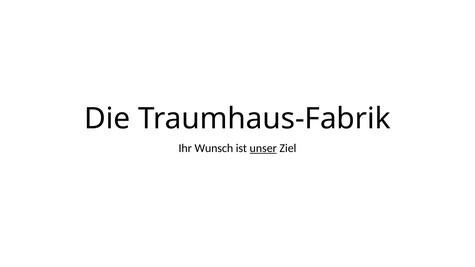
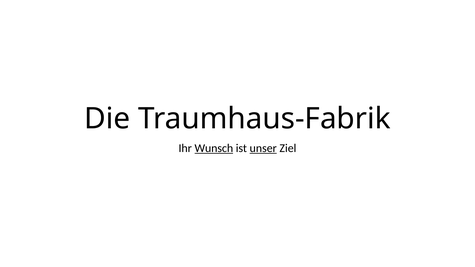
Wunsch underline: none -> present
